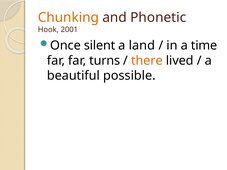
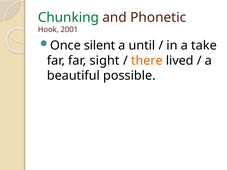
Chunking colour: orange -> green
land: land -> until
time: time -> take
turns: turns -> sight
